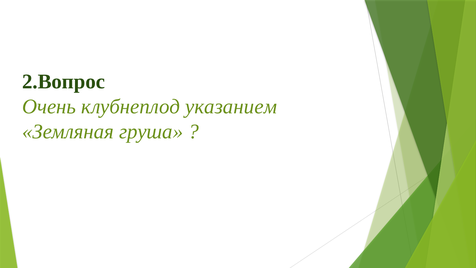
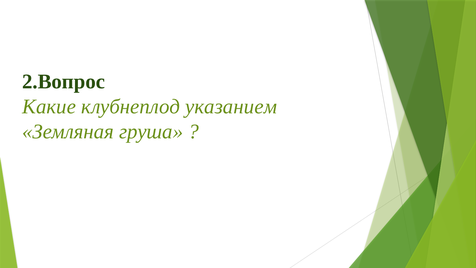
Очень: Очень -> Какие
